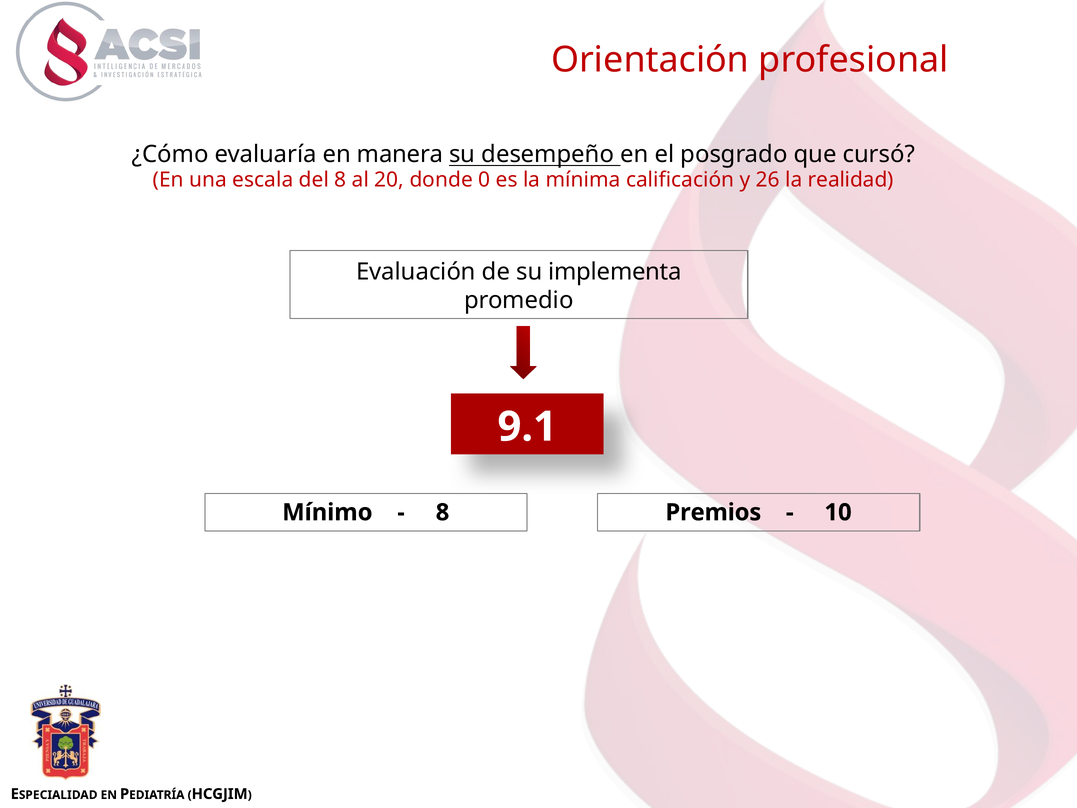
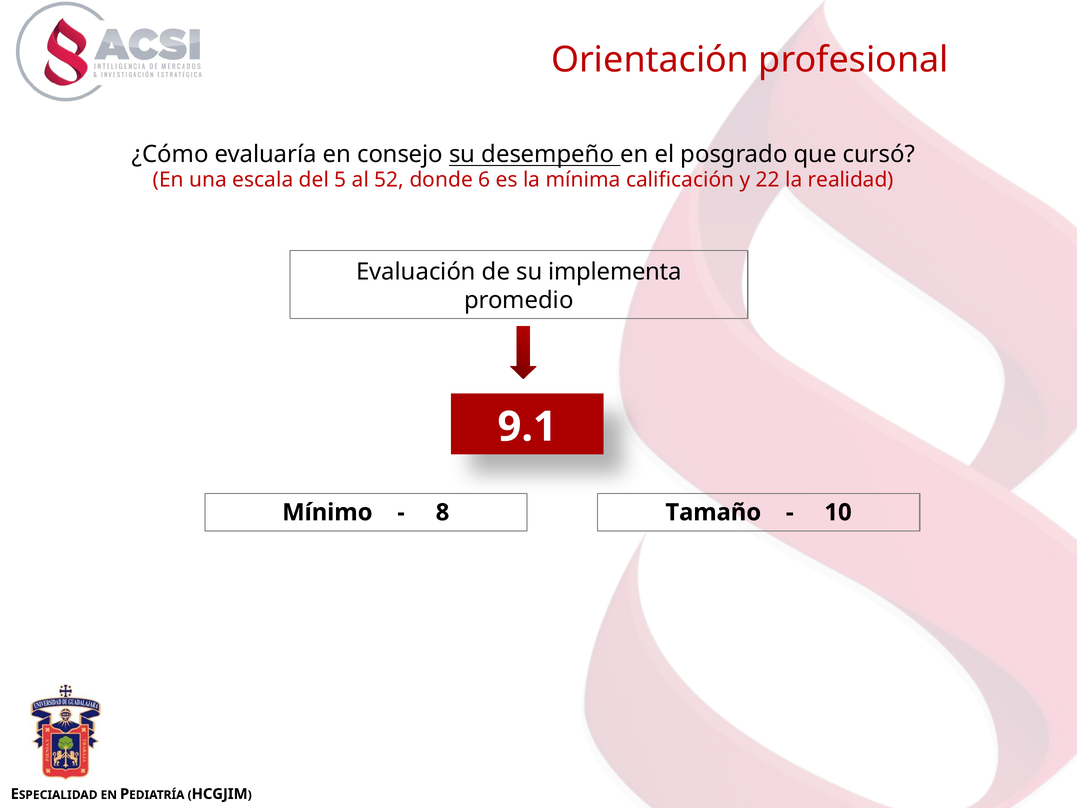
manera: manera -> consejo
del 8: 8 -> 5
20: 20 -> 52
0: 0 -> 6
26: 26 -> 22
Premios: Premios -> Tamaño
